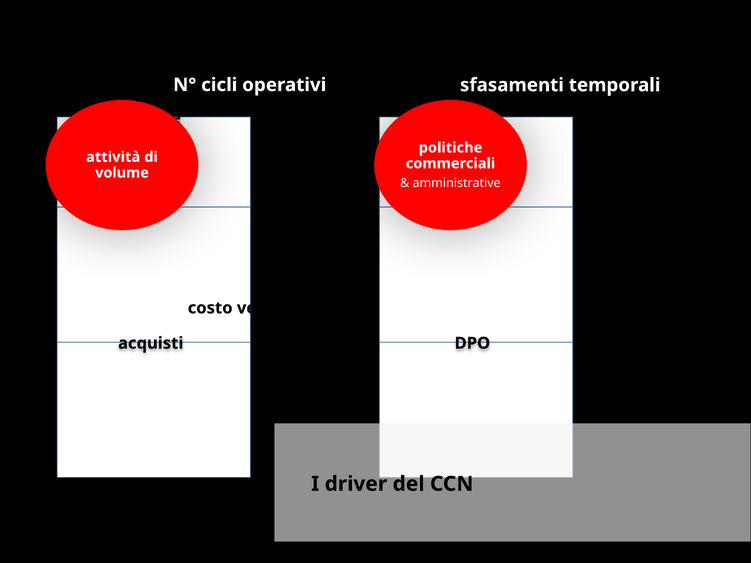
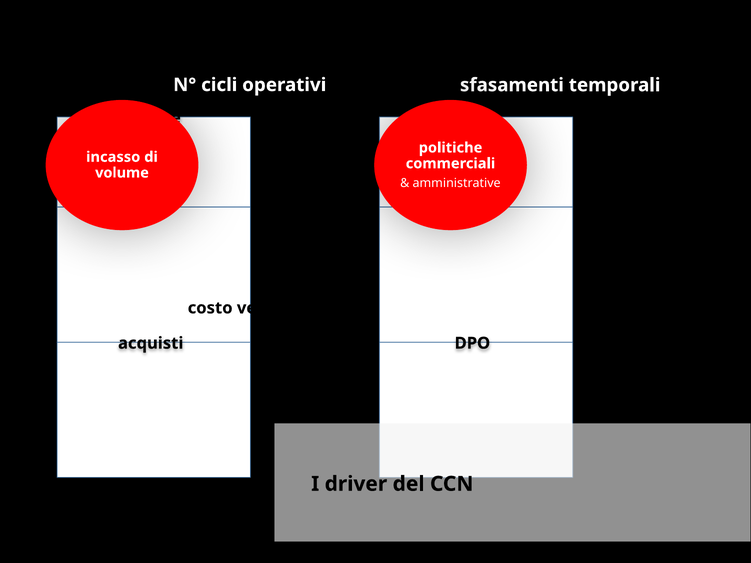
attività: attività -> incasso
